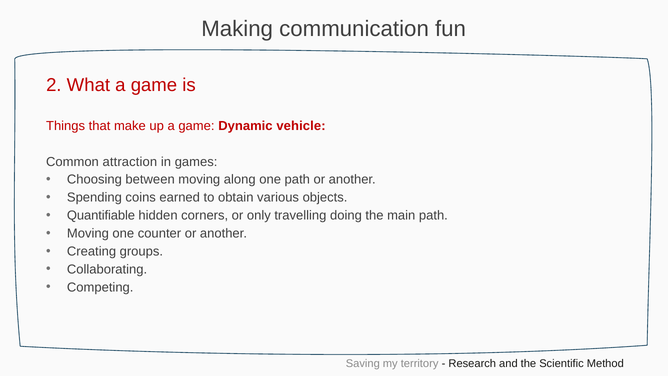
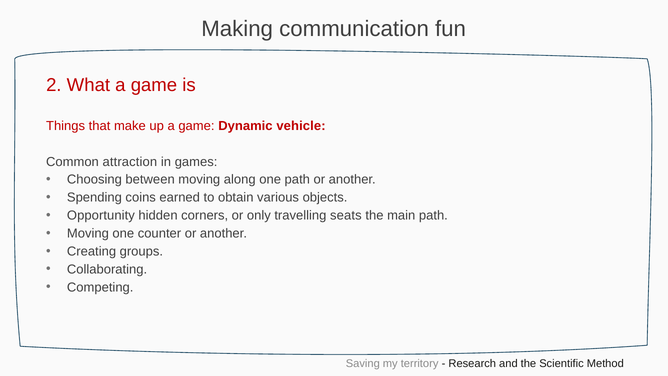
Quantifiable: Quantifiable -> Opportunity
doing: doing -> seats
